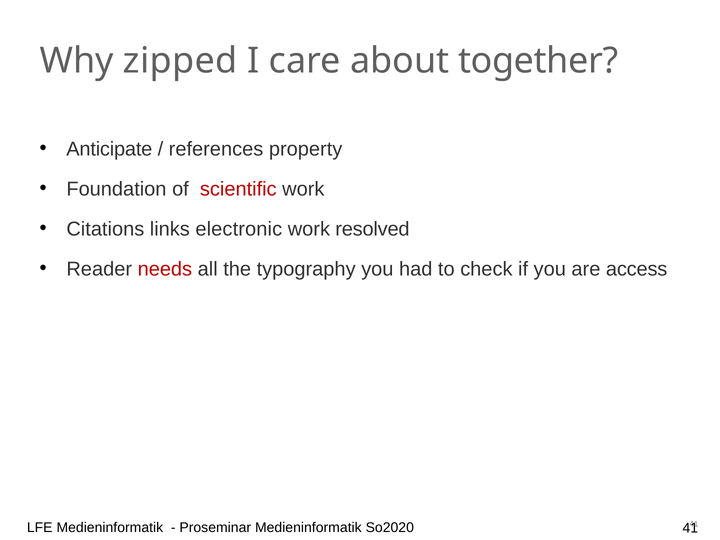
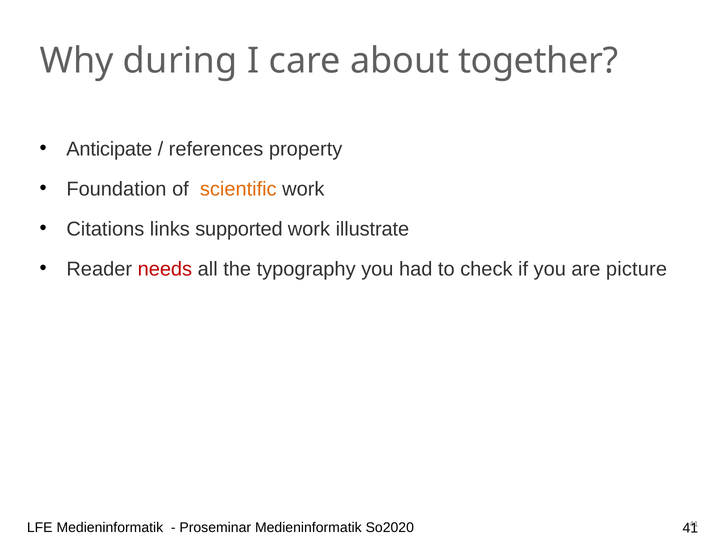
zipped: zipped -> during
scientific colour: red -> orange
electronic: electronic -> supported
resolved: resolved -> illustrate
access: access -> picture
